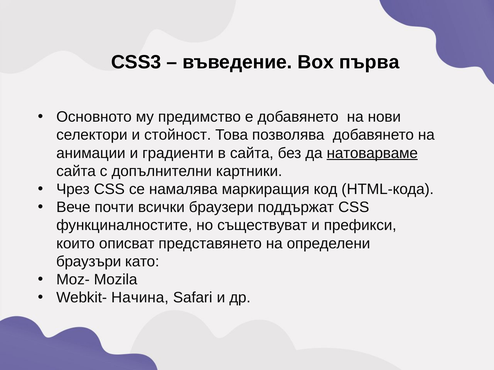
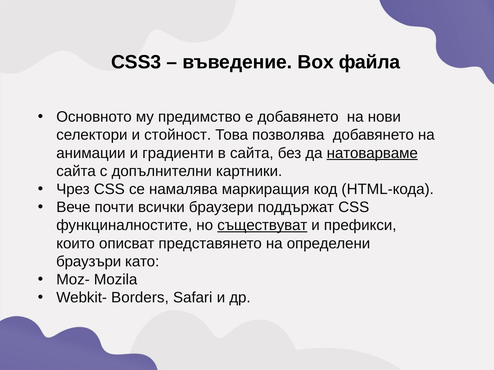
първа: първа -> файла
съществуват underline: none -> present
Начина: Начина -> Borders
